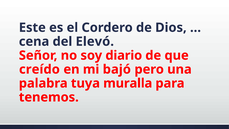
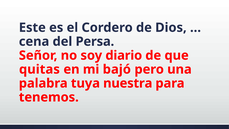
Elevó: Elevó -> Persa
creído: creído -> quitas
muralla: muralla -> nuestra
